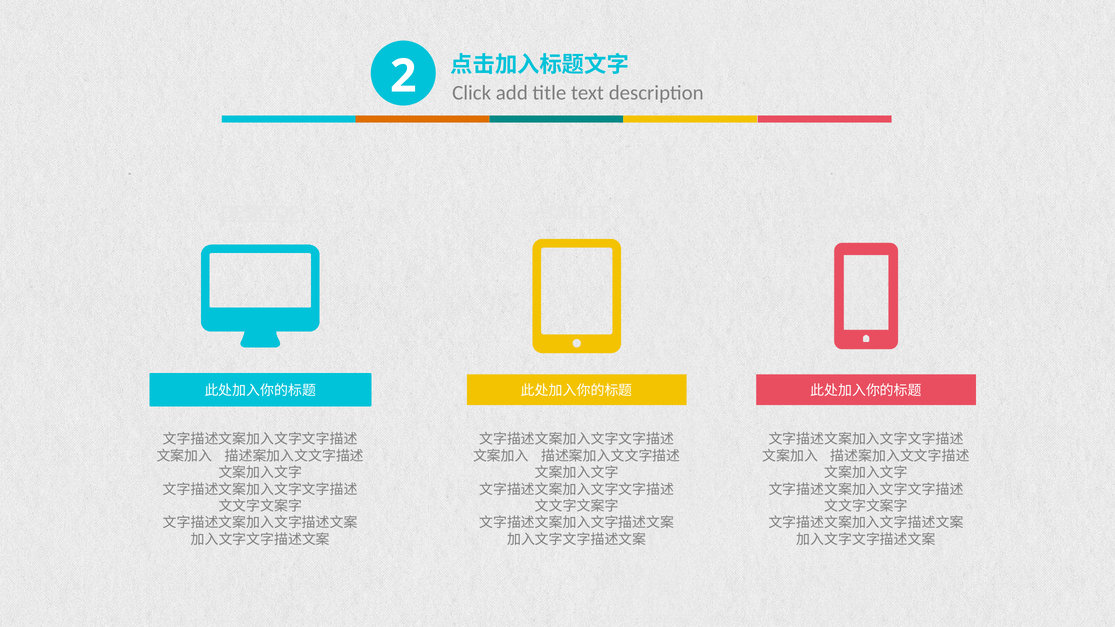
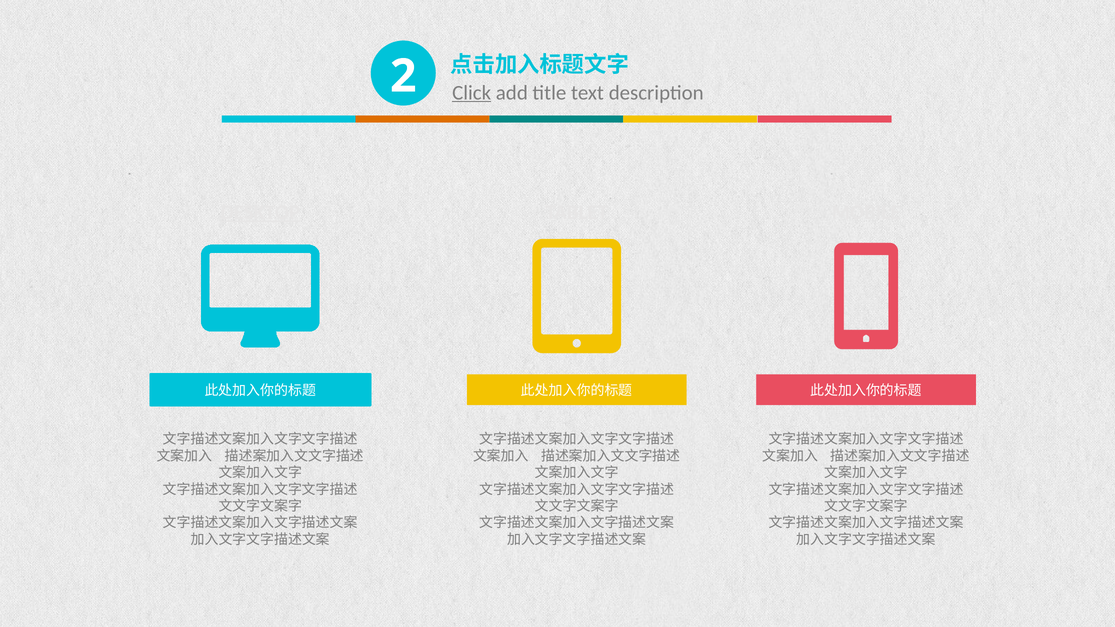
Click underline: none -> present
